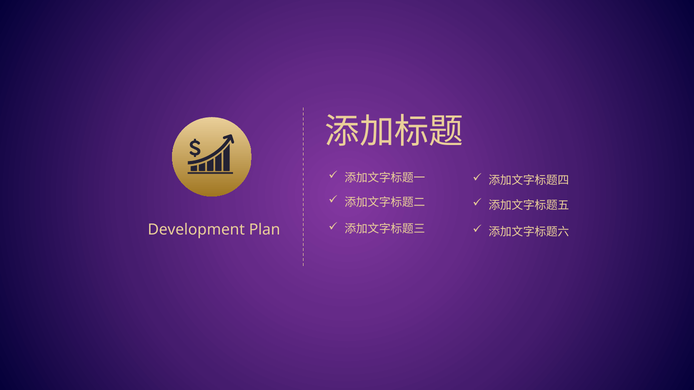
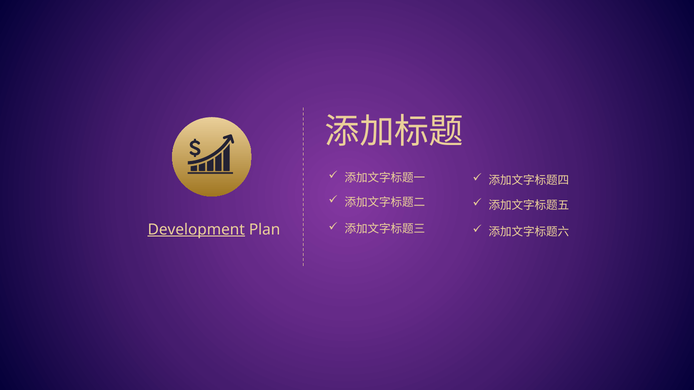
Development underline: none -> present
